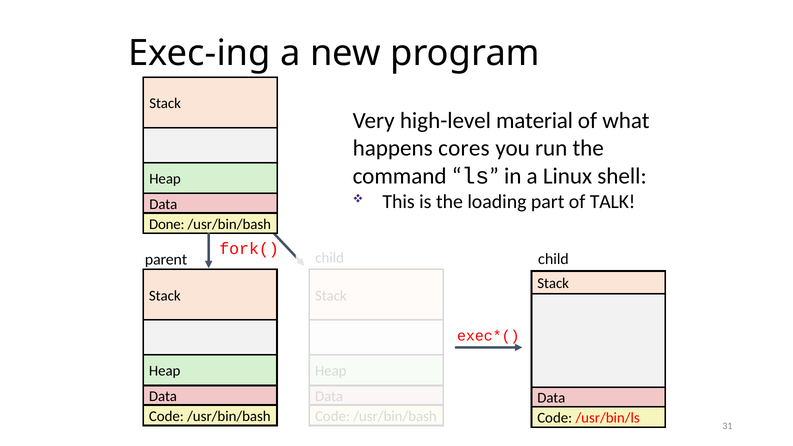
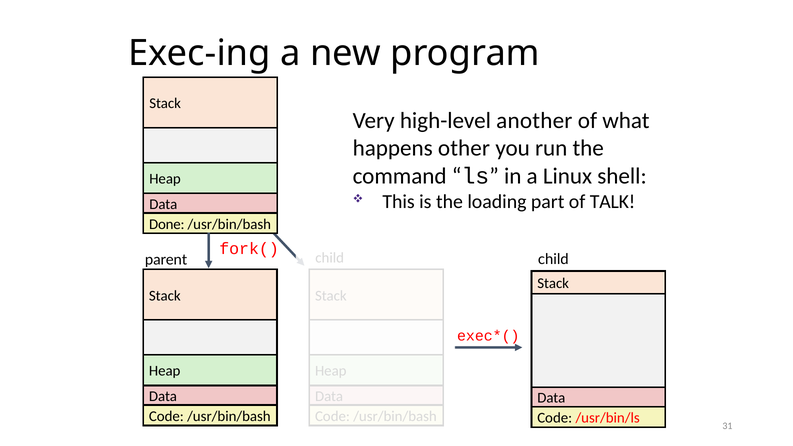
material: material -> another
cores: cores -> other
